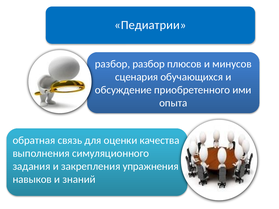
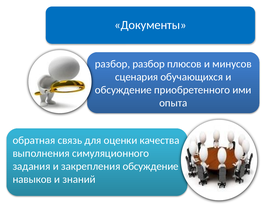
Педиатрии: Педиатрии -> Документы
закрепления упражнения: упражнения -> обсуждение
